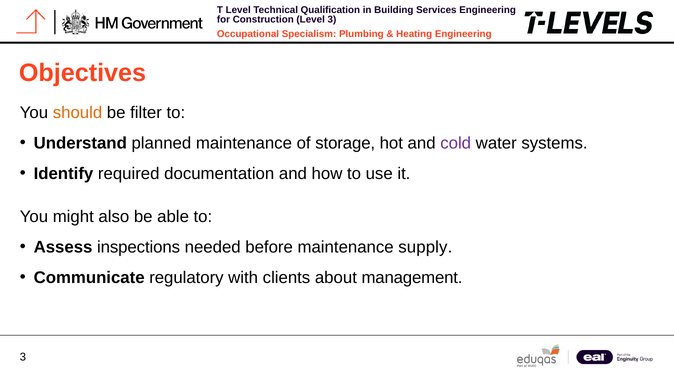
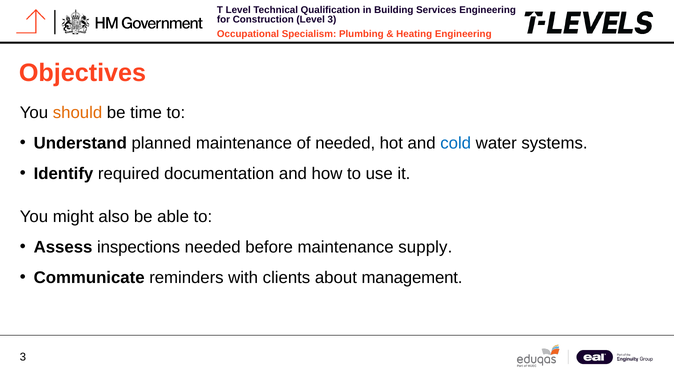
filter: filter -> time
of storage: storage -> needed
cold colour: purple -> blue
regulatory: regulatory -> reminders
